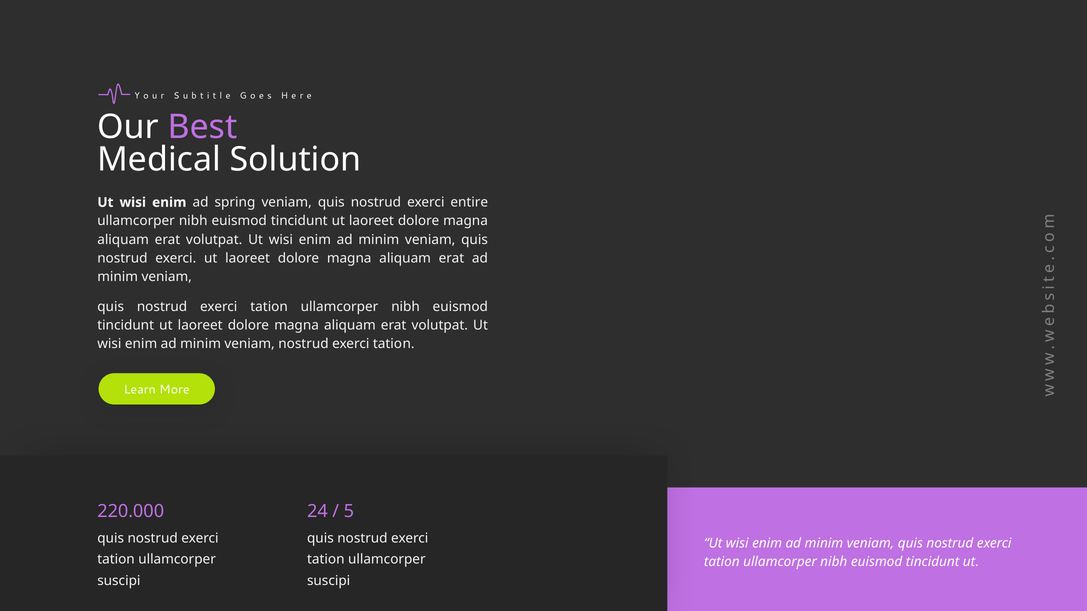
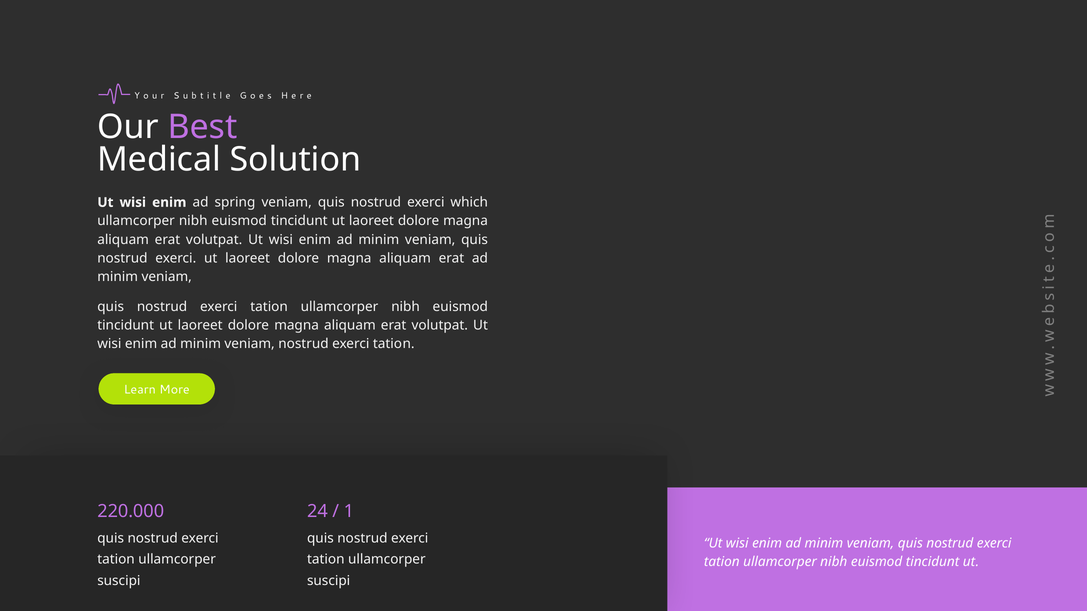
entire: entire -> which
5: 5 -> 1
